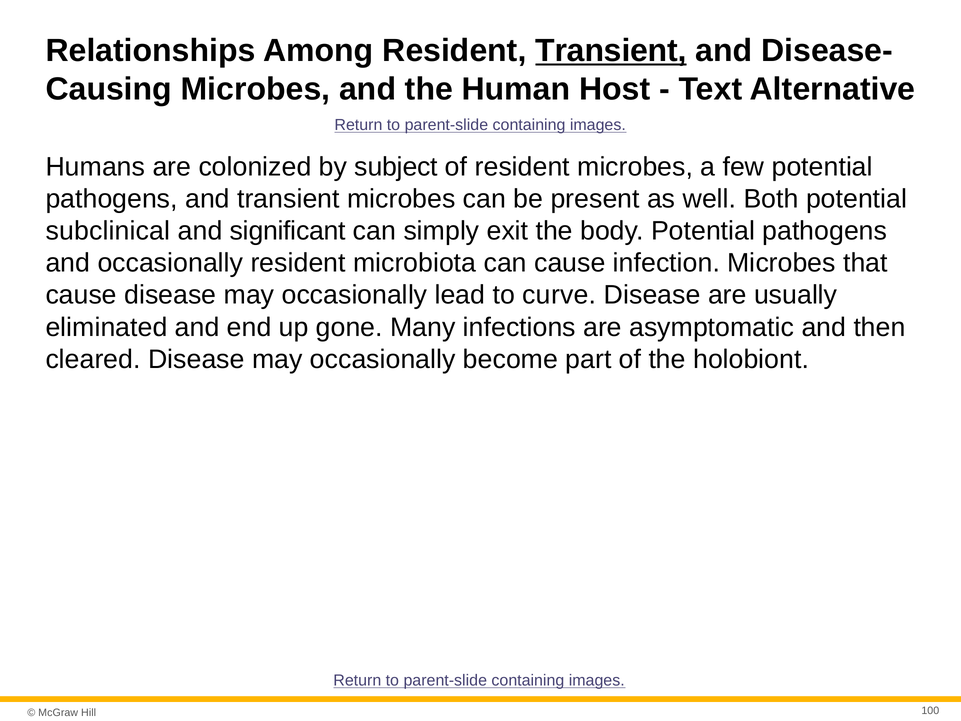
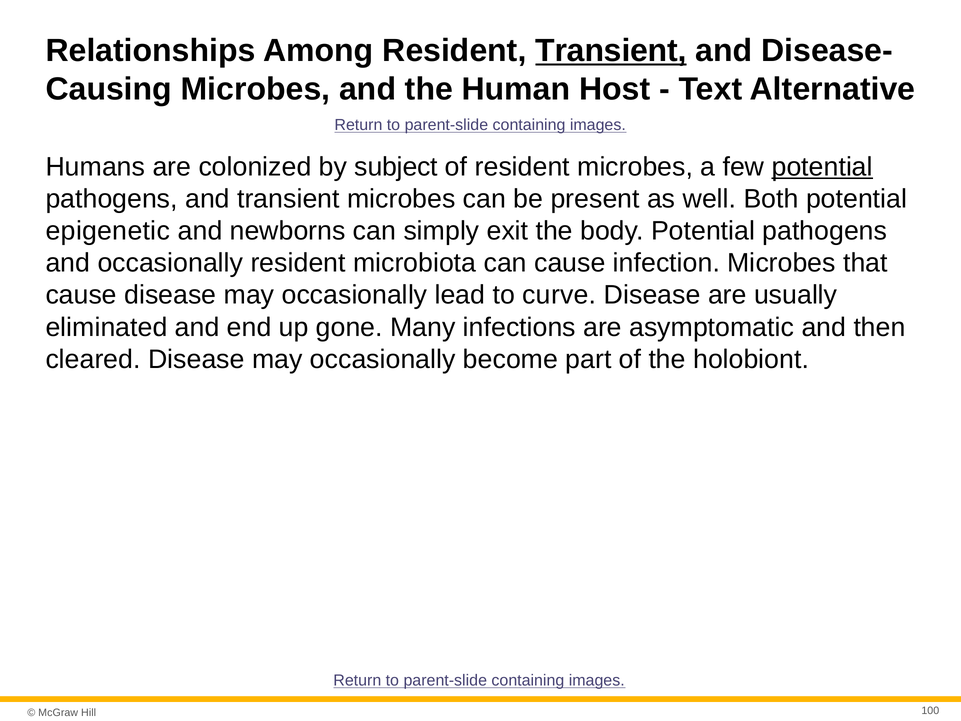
potential at (822, 167) underline: none -> present
subclinical: subclinical -> epigenetic
significant: significant -> newborns
